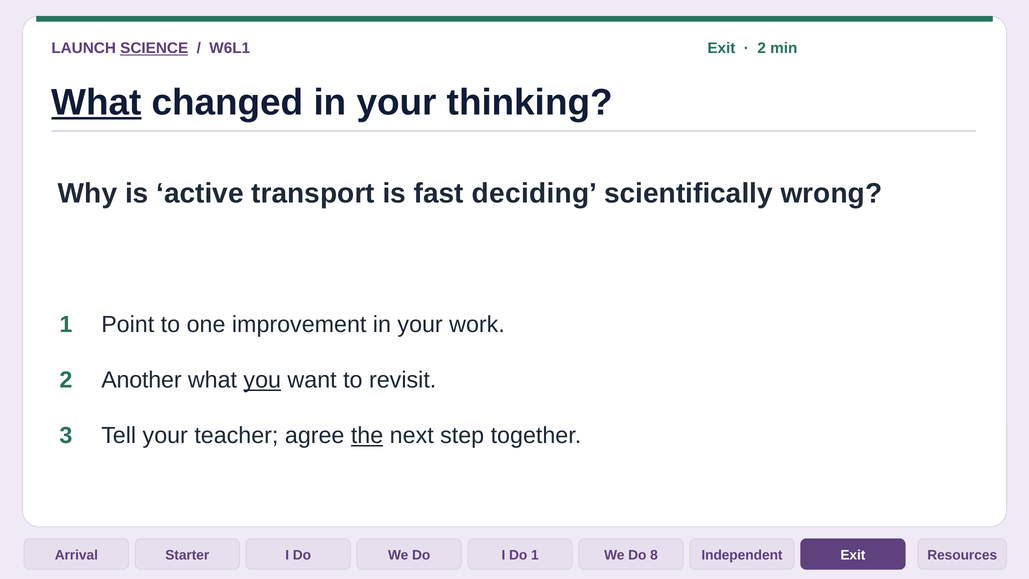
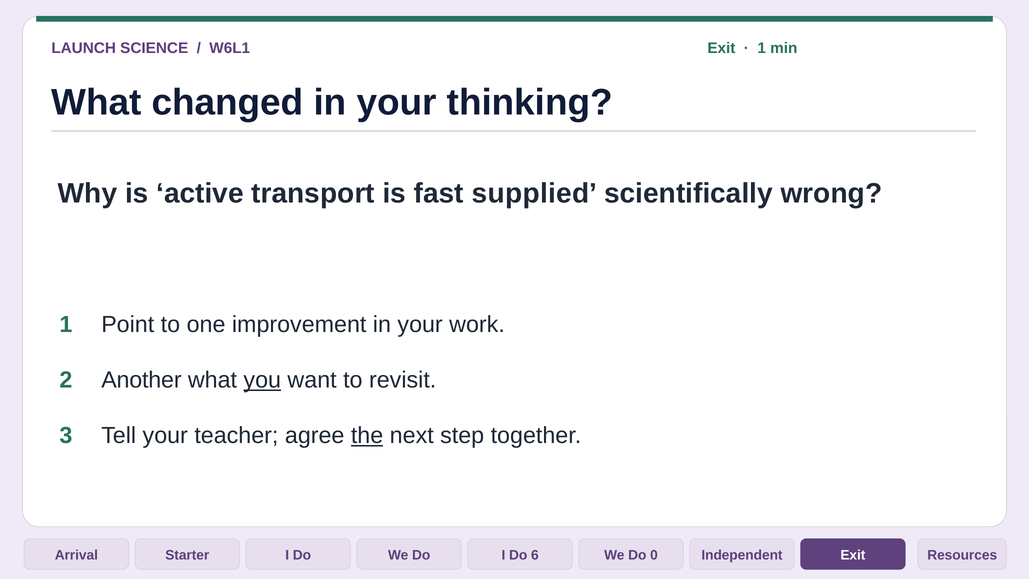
SCIENCE underline: present -> none
2 at (762, 48): 2 -> 1
What at (97, 102) underline: present -> none
deciding: deciding -> supplied
Do 1: 1 -> 6
8: 8 -> 0
